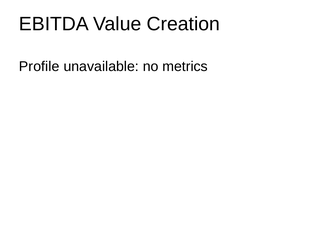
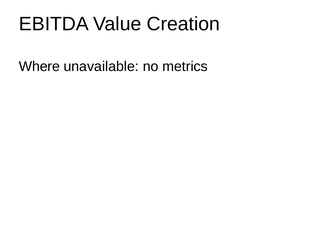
Profile: Profile -> Where
